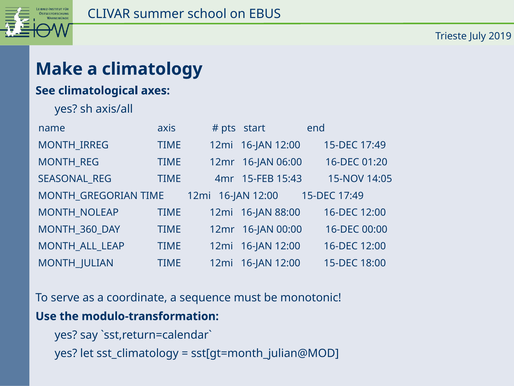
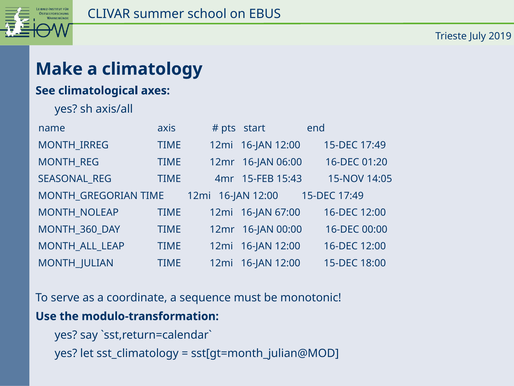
88:00: 88:00 -> 67:00
